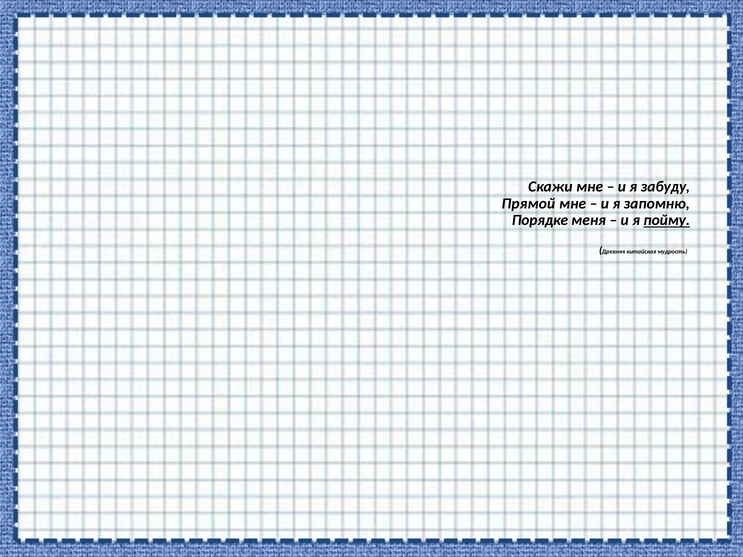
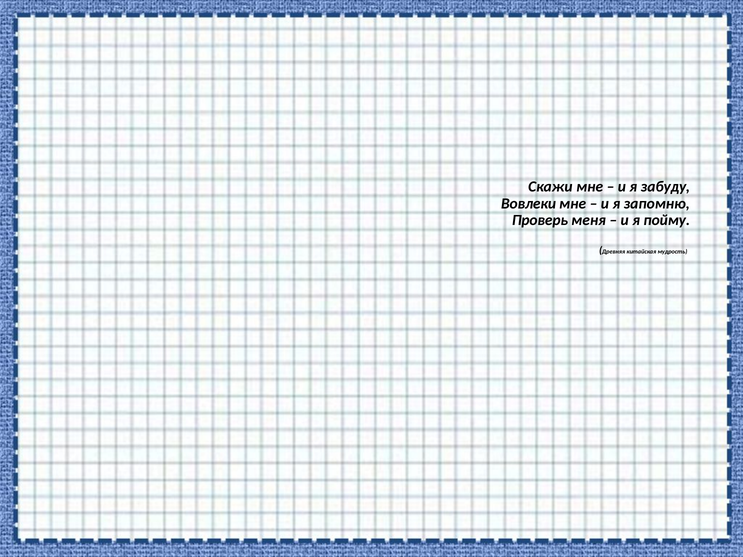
Прямой: Прямой -> Вовлеки
Порядке: Порядке -> Проверь
пойму underline: present -> none
